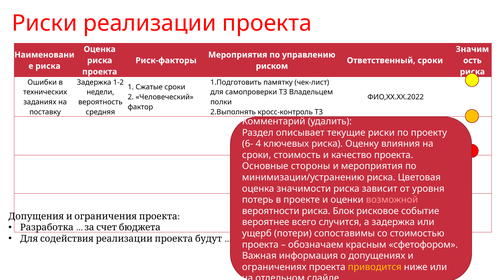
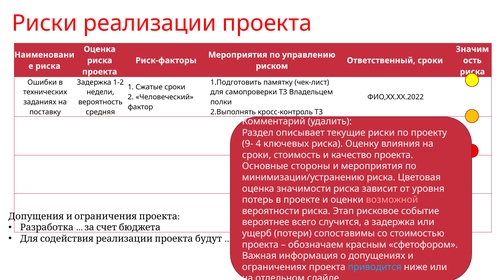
6-: 6- -> 9-
Блок: Блок -> Этап
приводится colour: yellow -> light blue
